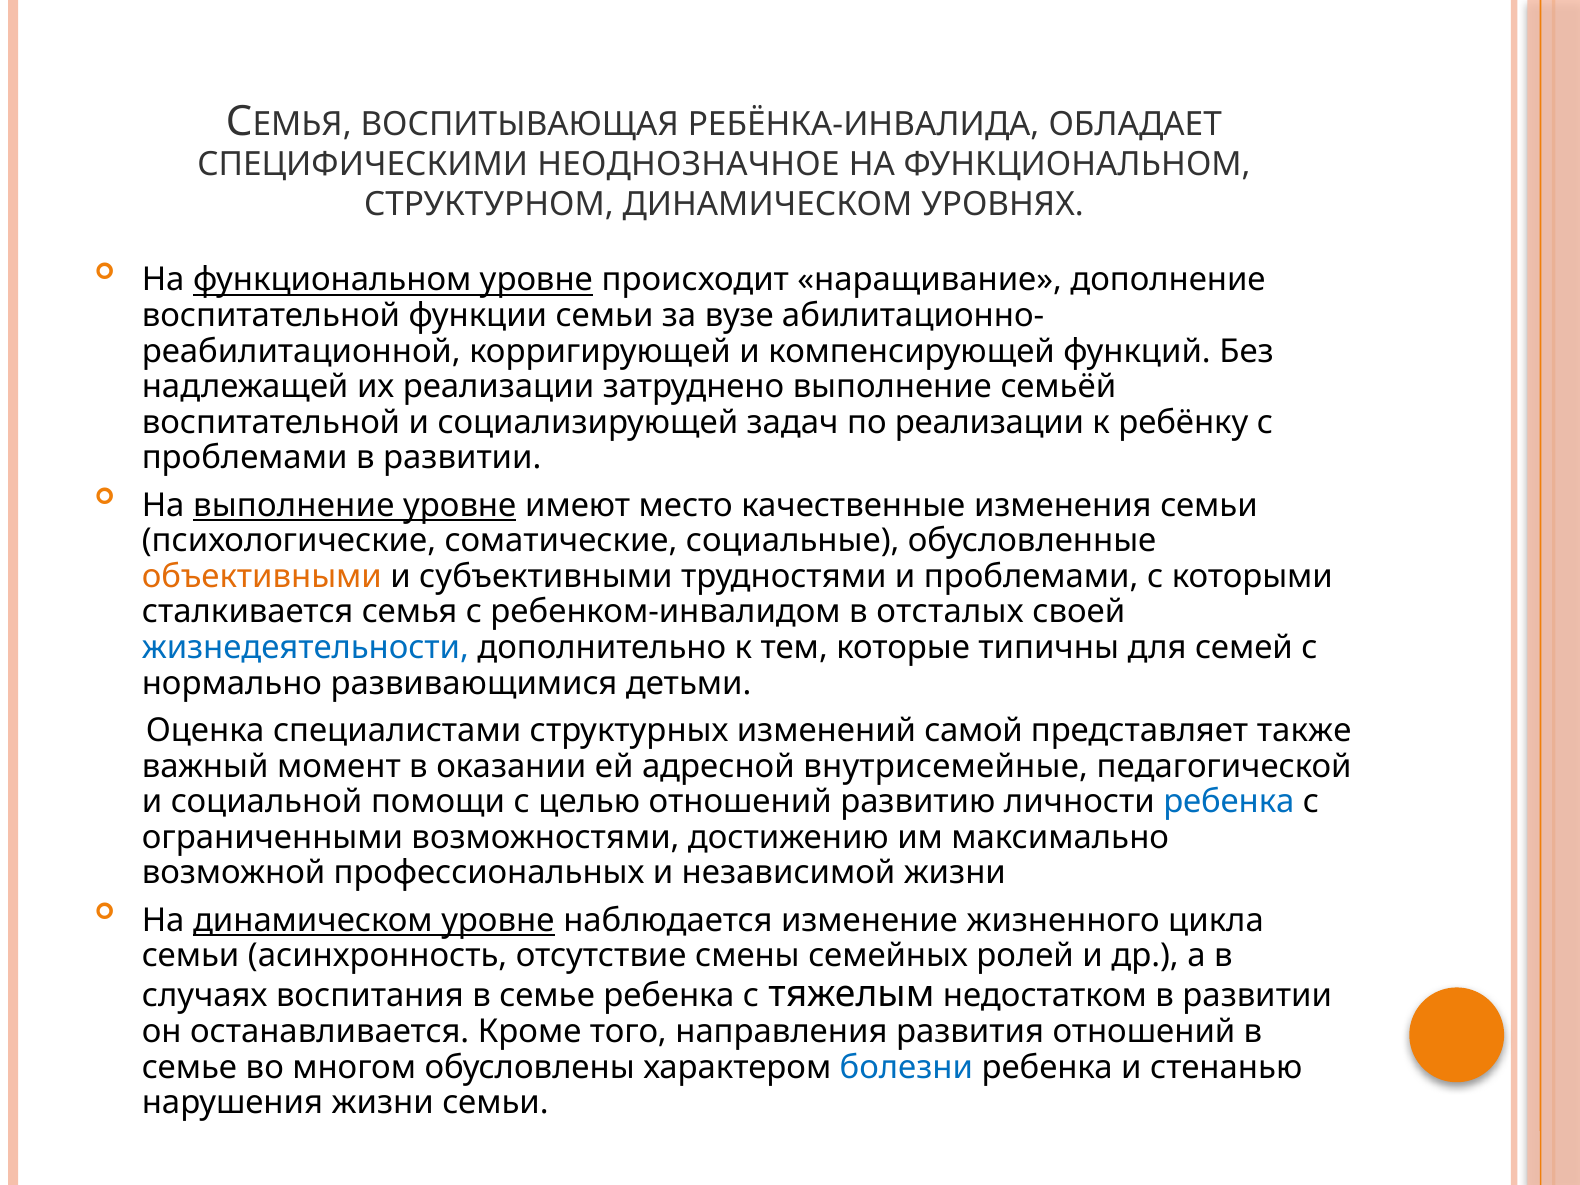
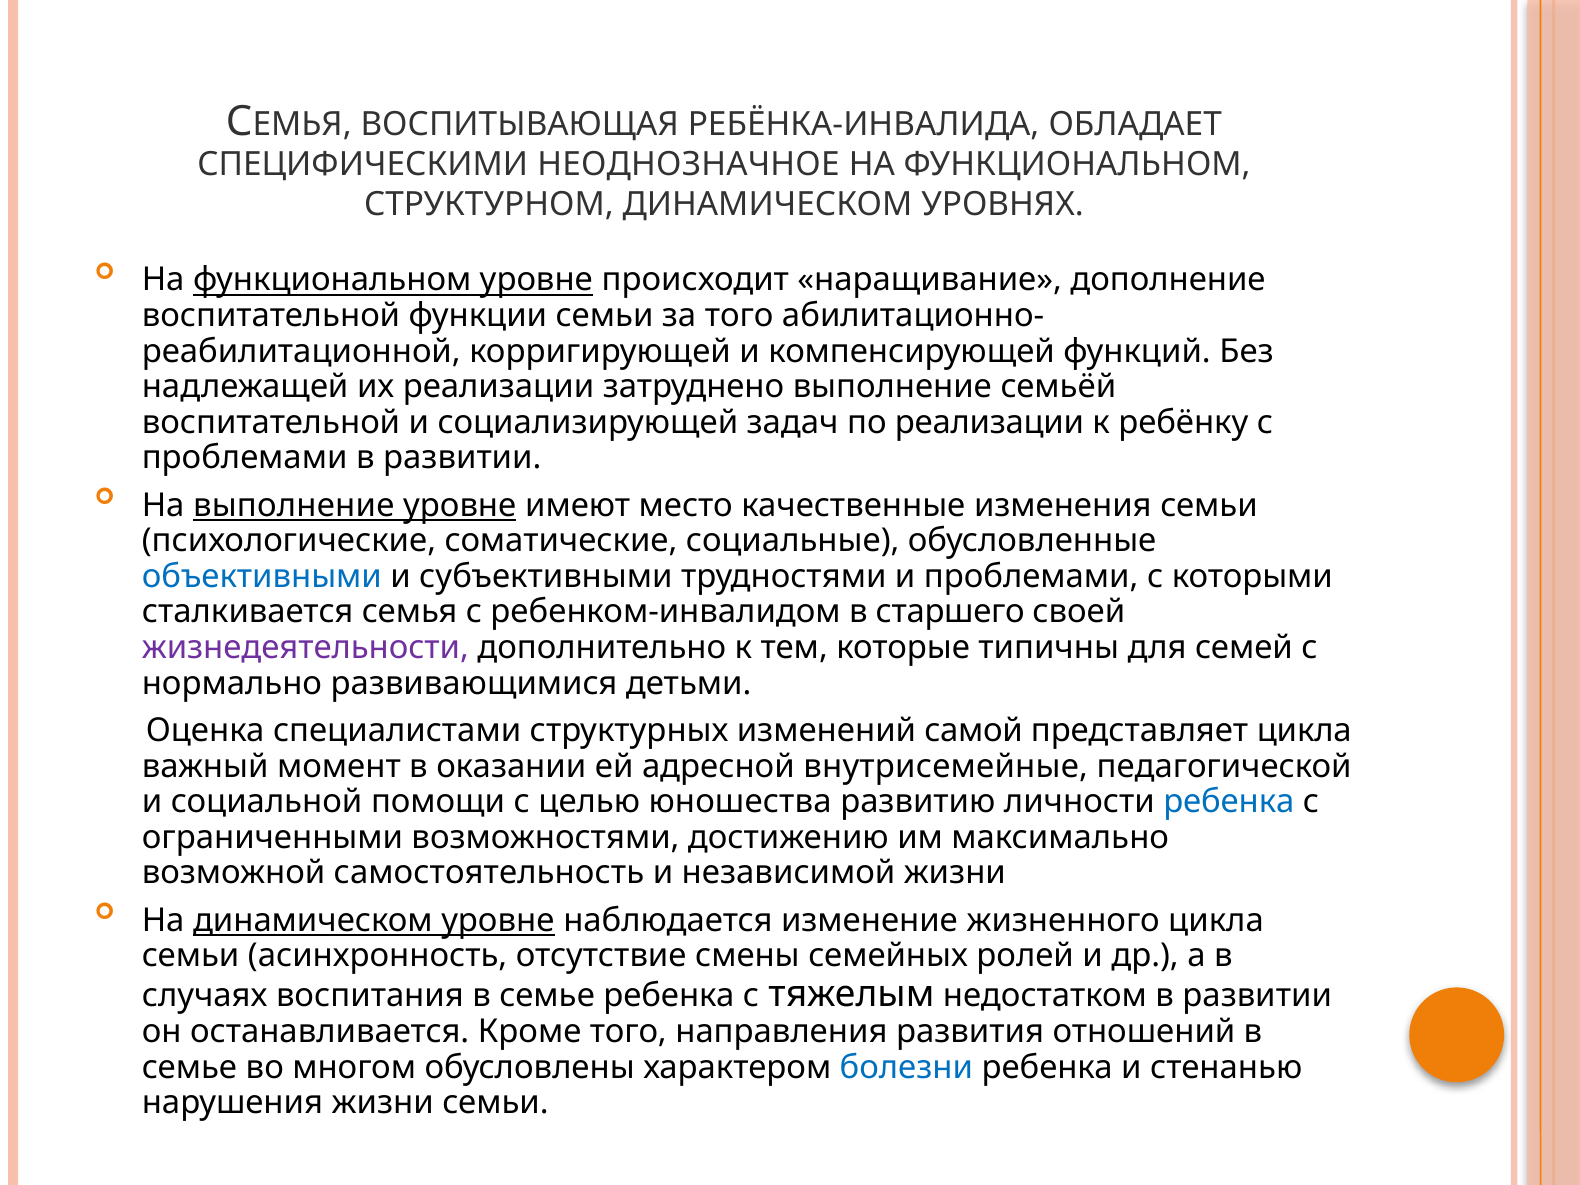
за вузе: вузе -> того
объективными colour: orange -> blue
отсталых: отсталых -> старшего
жизнедеятельности colour: blue -> purple
представляет также: также -> цикла
целью отношений: отношений -> юношества
профессиональных: профессиональных -> самостоятельность
